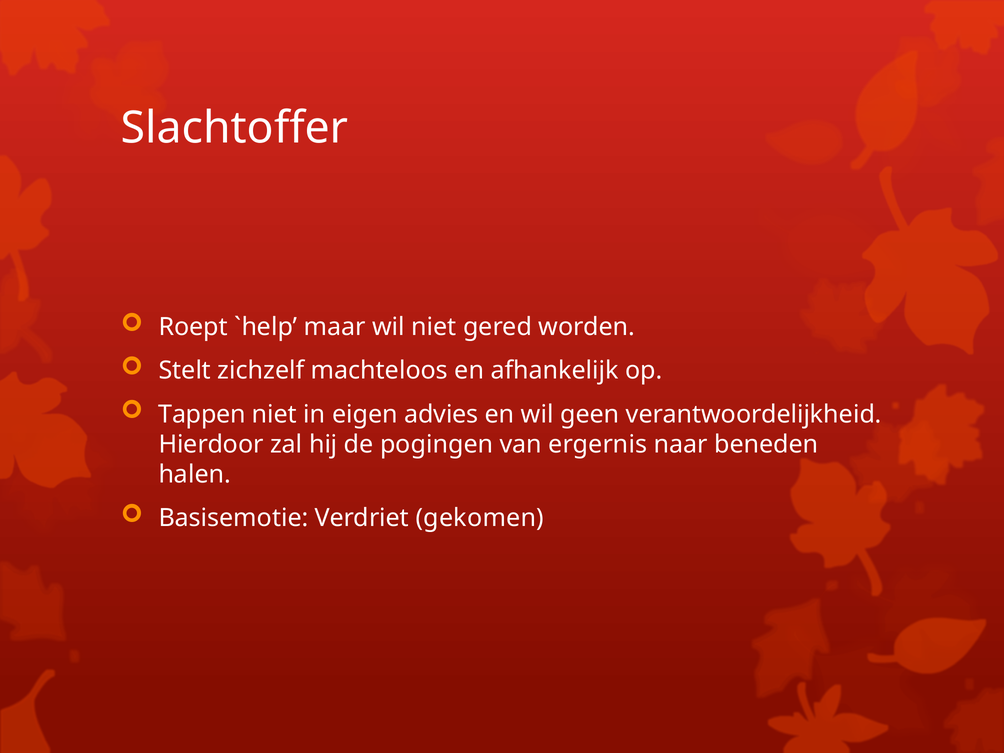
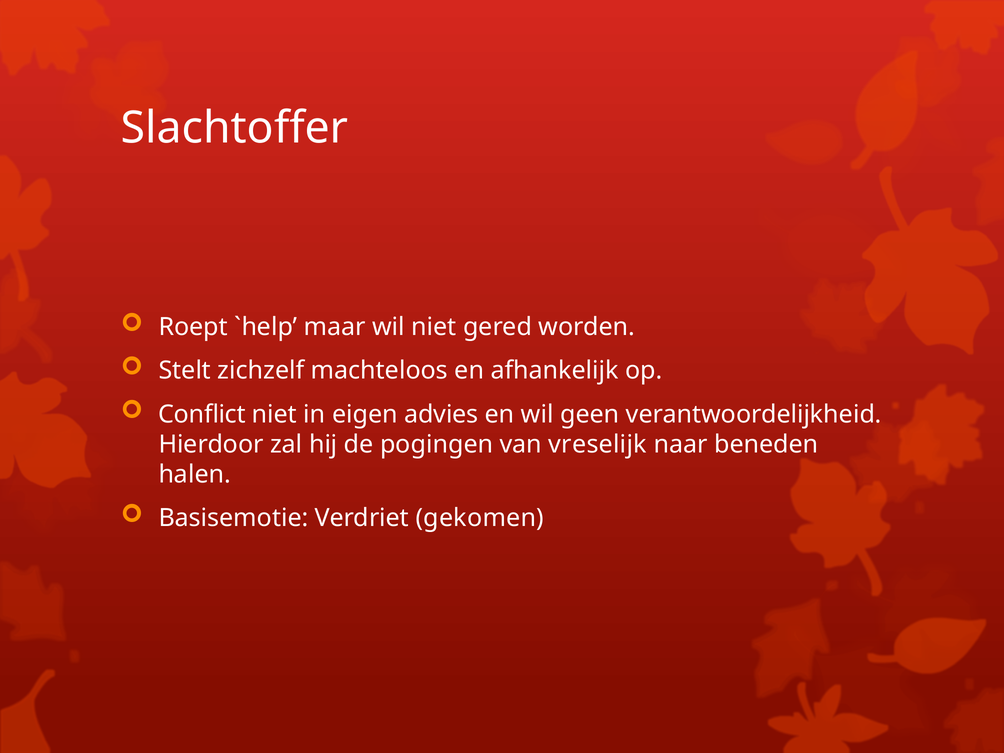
Tappen: Tappen -> Conflict
ergernis: ergernis -> vreselijk
